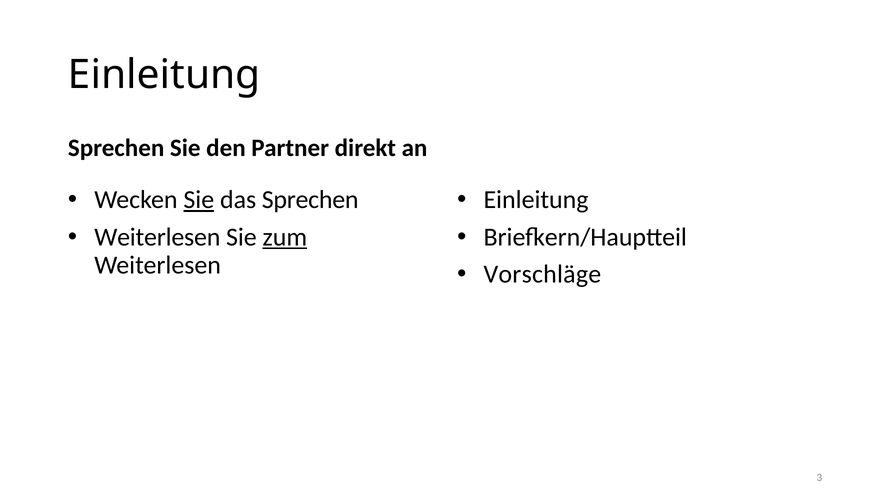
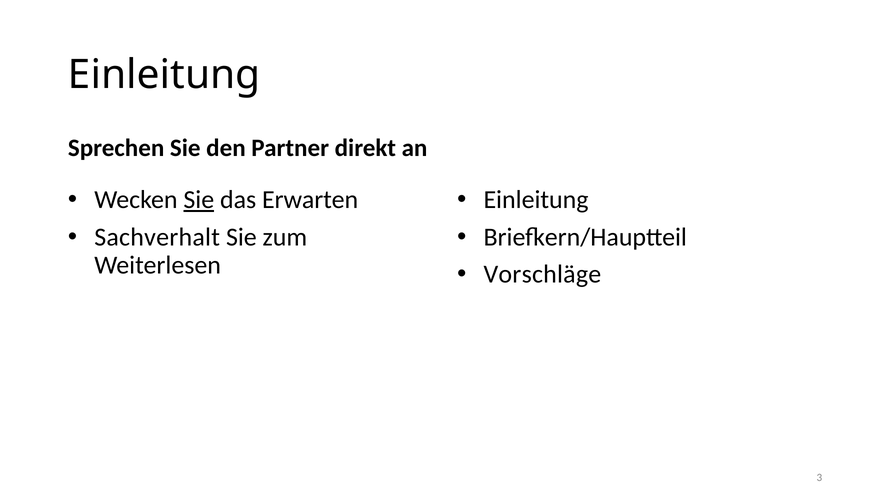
das Sprechen: Sprechen -> Erwarten
Weiterlesen at (157, 237): Weiterlesen -> Sachverhalt
zum underline: present -> none
